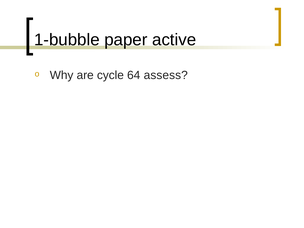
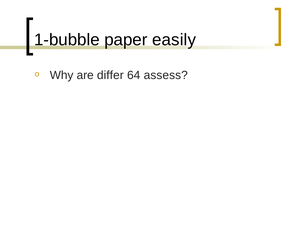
active: active -> easily
cycle: cycle -> differ
